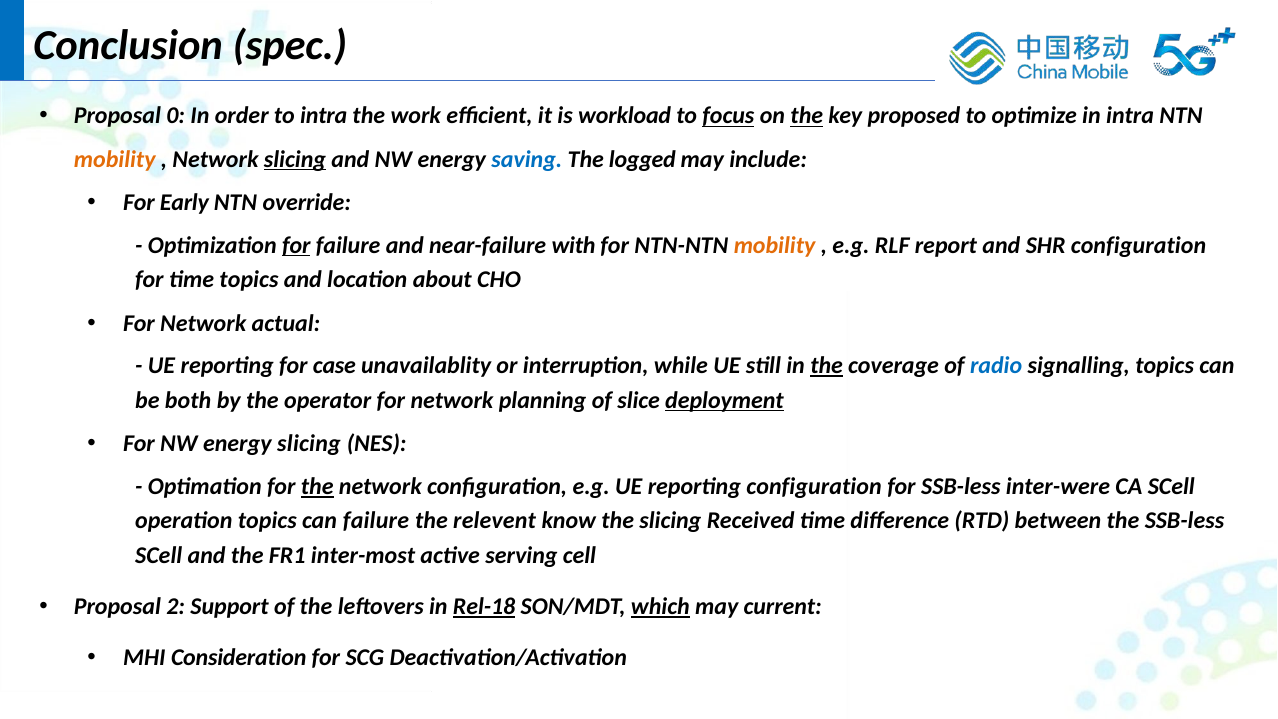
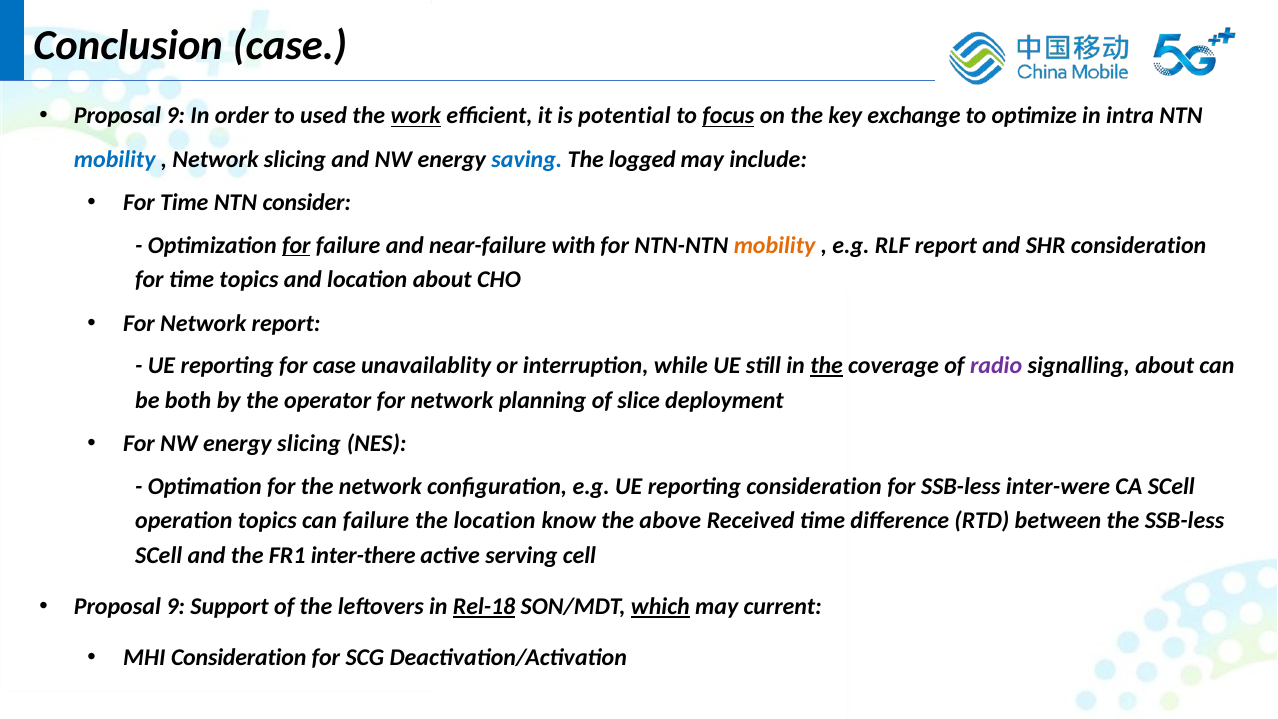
Conclusion spec: spec -> case
0 at (176, 116): 0 -> 9
to intra: intra -> used
work underline: none -> present
workload: workload -> potential
the at (807, 116) underline: present -> none
proposed: proposed -> exchange
mobility at (115, 159) colour: orange -> blue
slicing at (295, 159) underline: present -> none
Early at (184, 203): Early -> Time
override: override -> consider
SHR configuration: configuration -> consideration
Network actual: actual -> report
radio colour: blue -> purple
signalling topics: topics -> about
deployment underline: present -> none
the at (317, 486) underline: present -> none
reporting configuration: configuration -> consideration
the relevent: relevent -> location
the slicing: slicing -> above
inter-most: inter-most -> inter-there
2 at (176, 607): 2 -> 9
